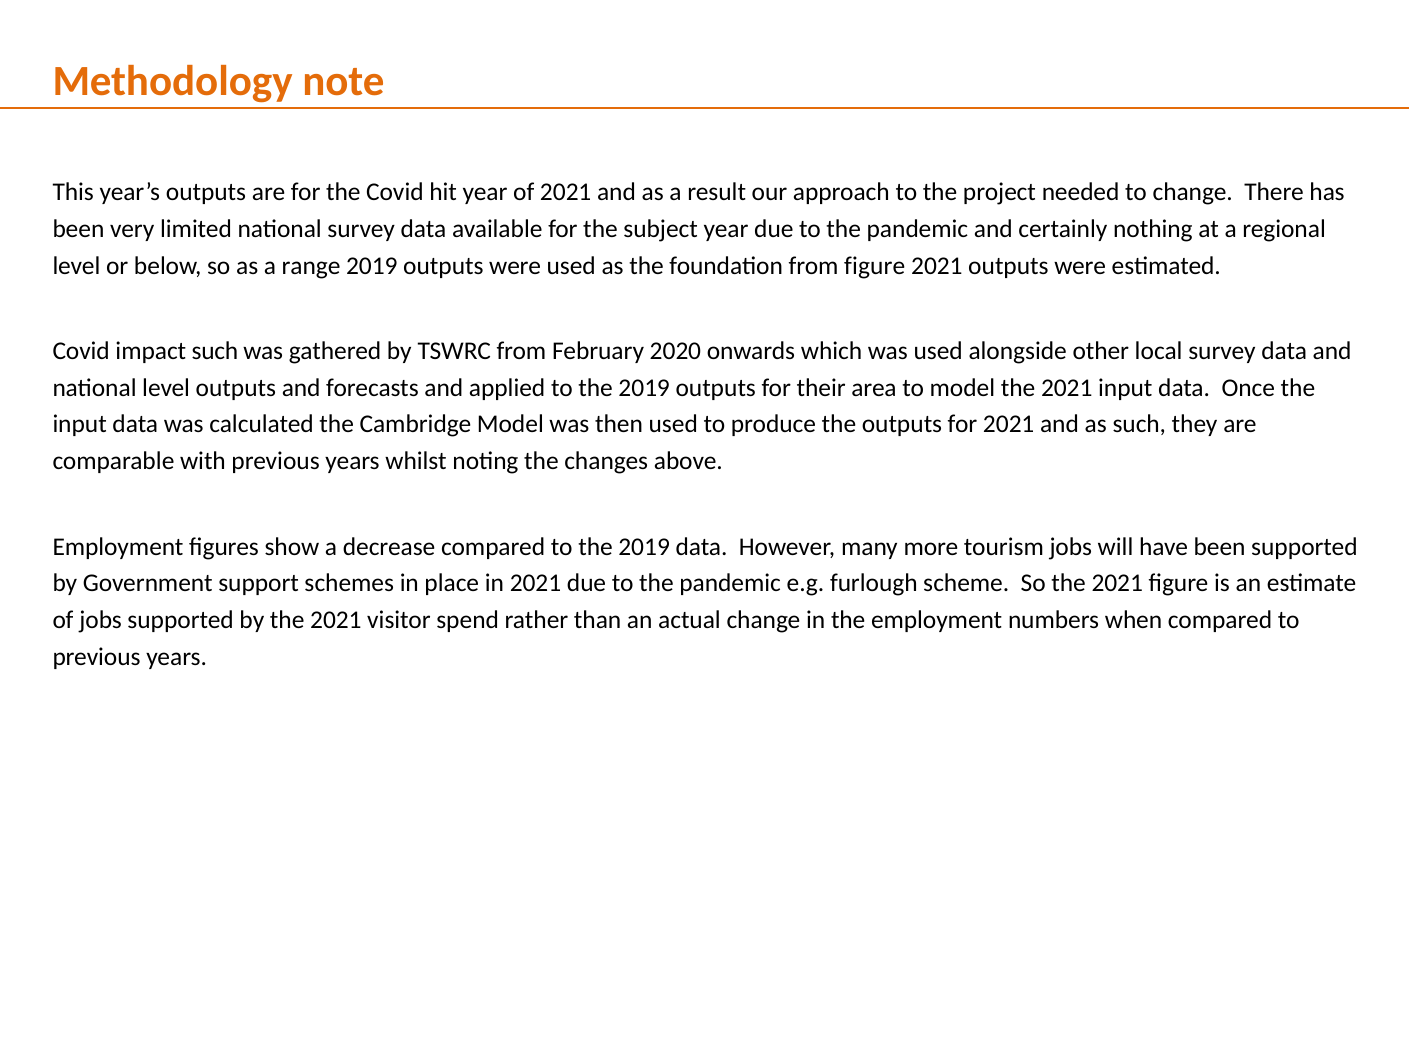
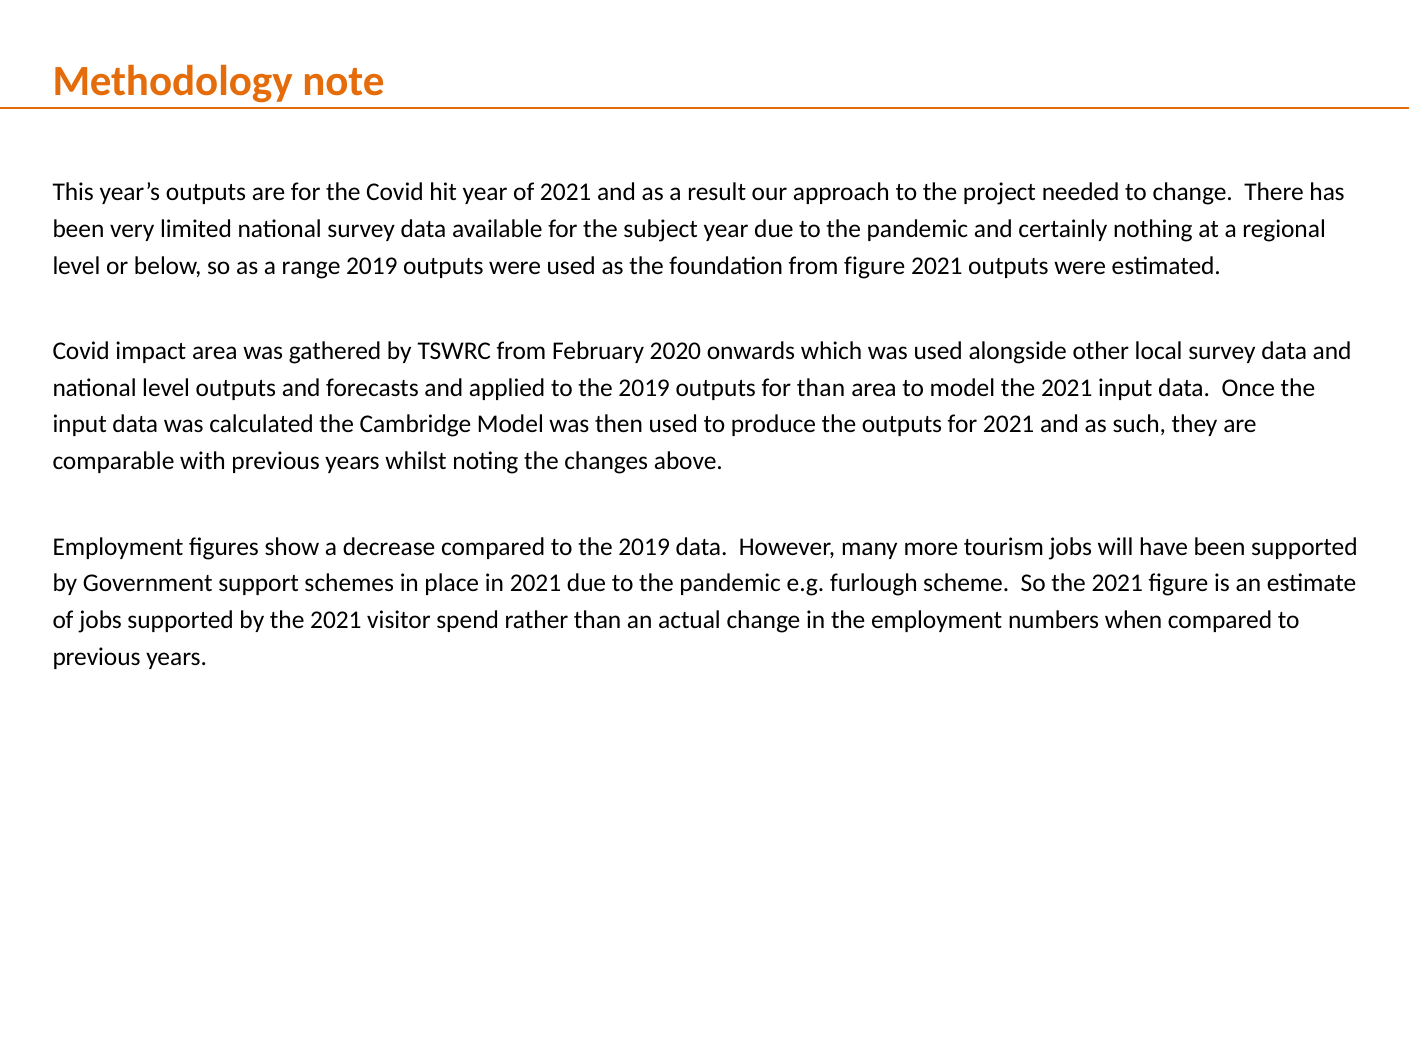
impact such: such -> area
for their: their -> than
